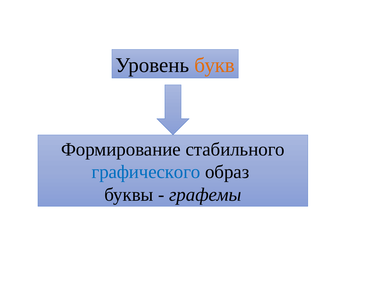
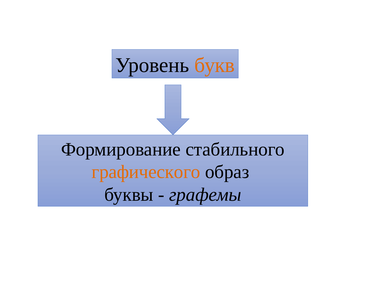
графического colour: blue -> orange
